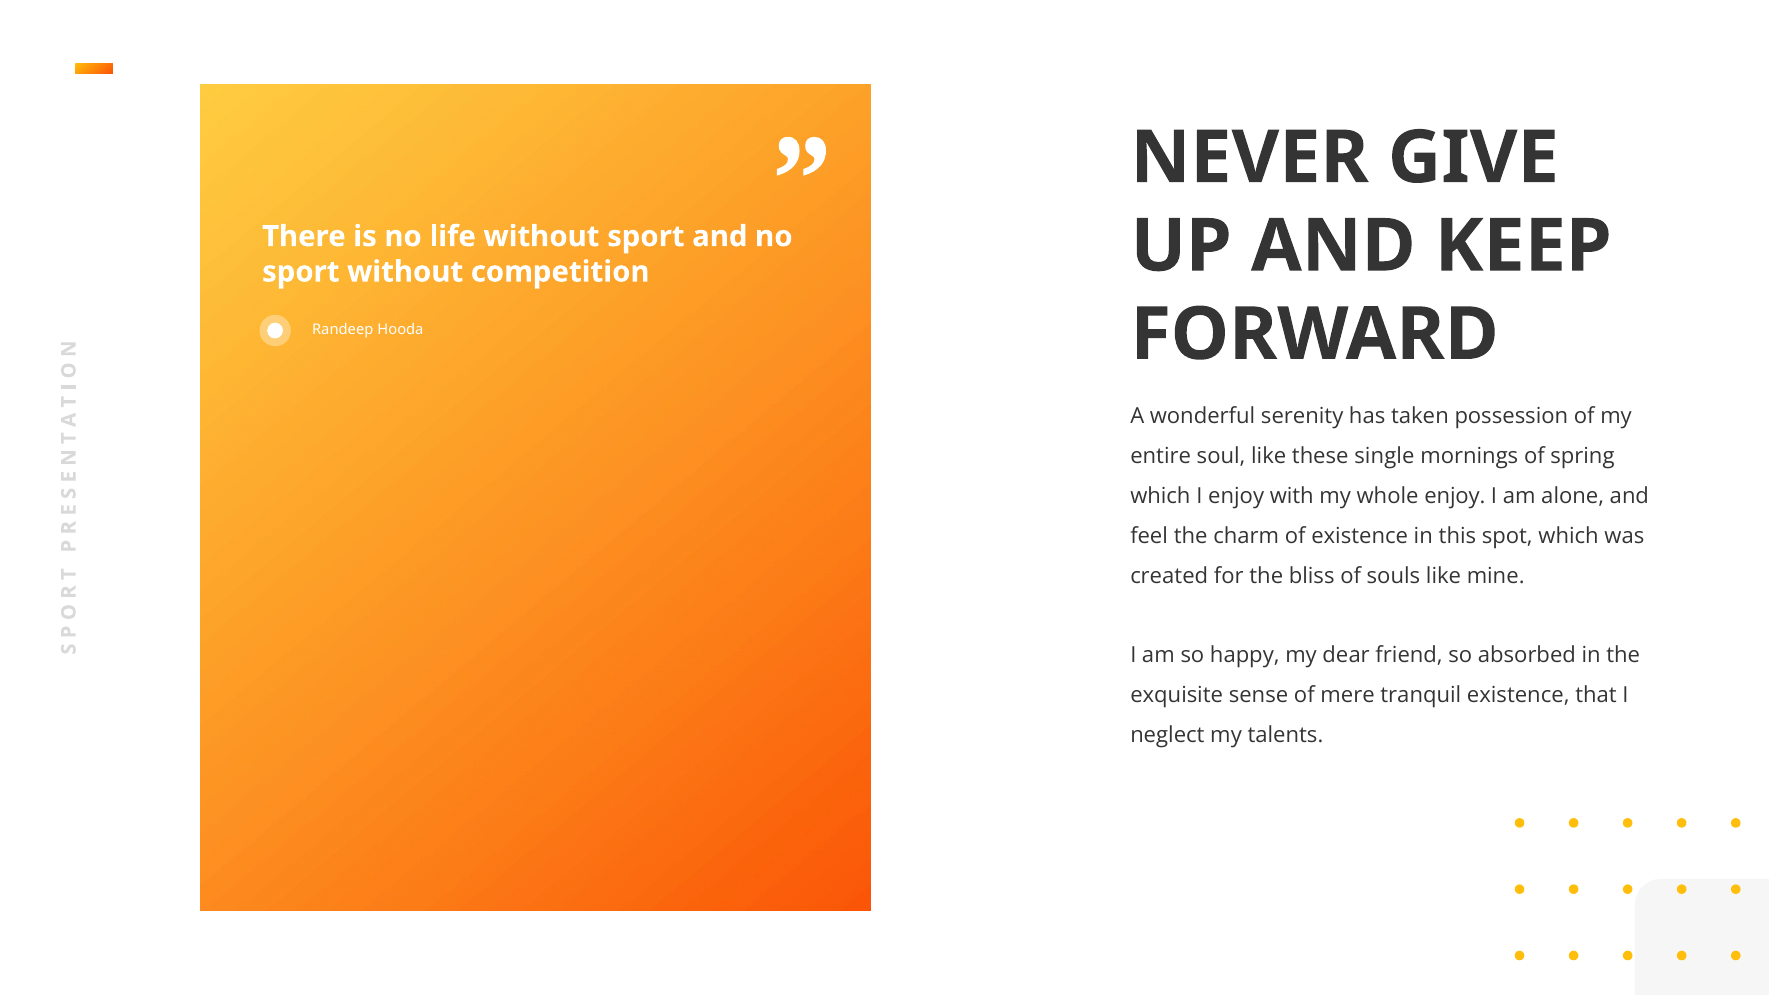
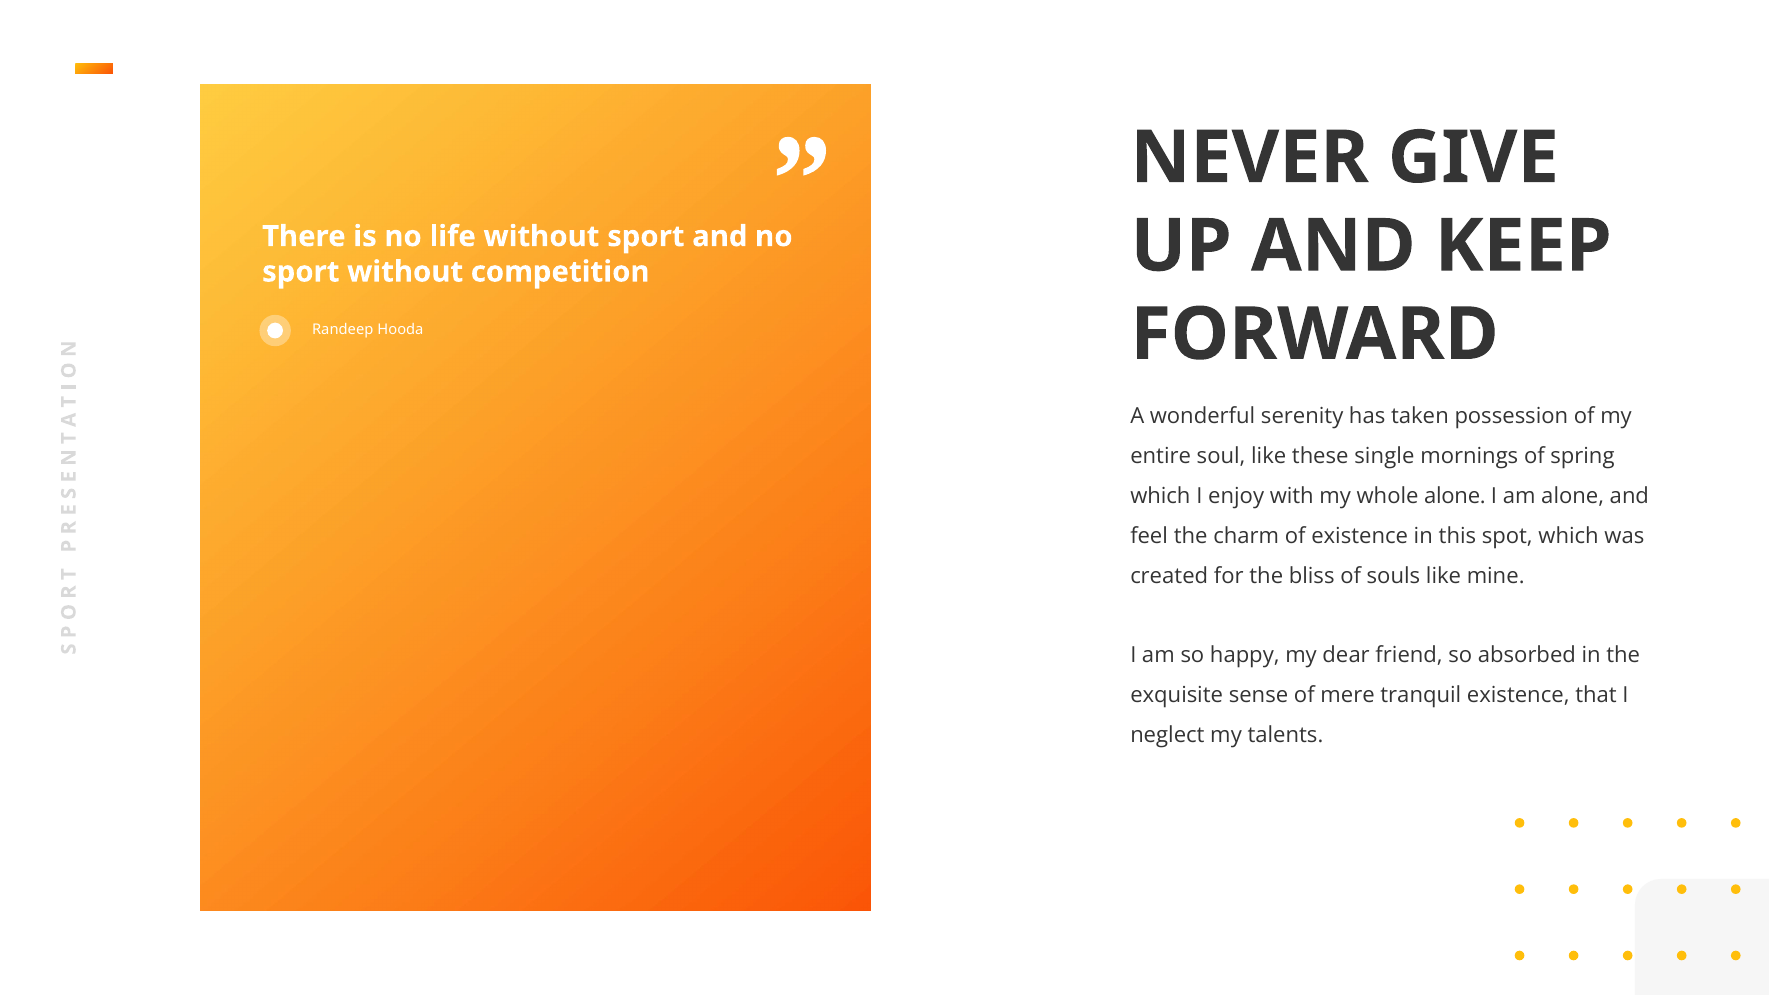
whole enjoy: enjoy -> alone
